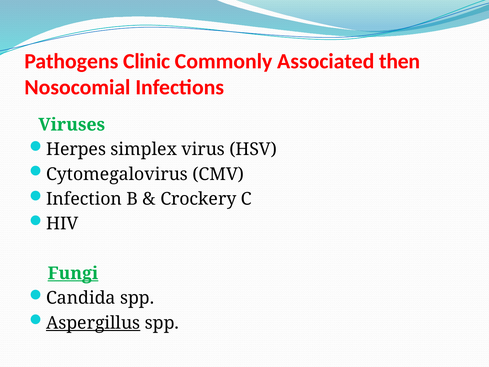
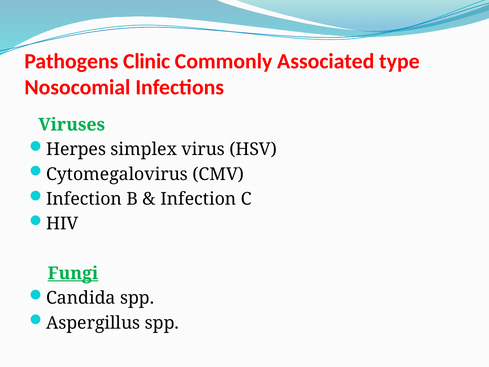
then: then -> type
Crockery at (198, 199): Crockery -> Infection
Aspergillus underline: present -> none
